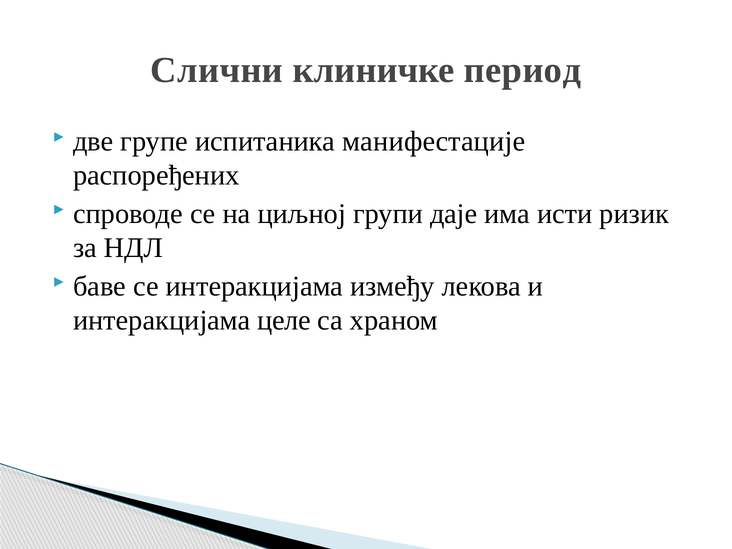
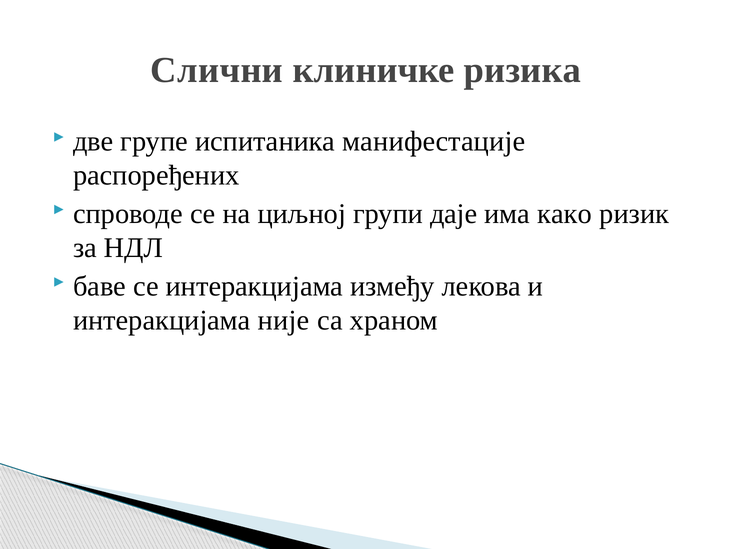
период: период -> ризика
исти: исти -> како
целе: целе -> није
